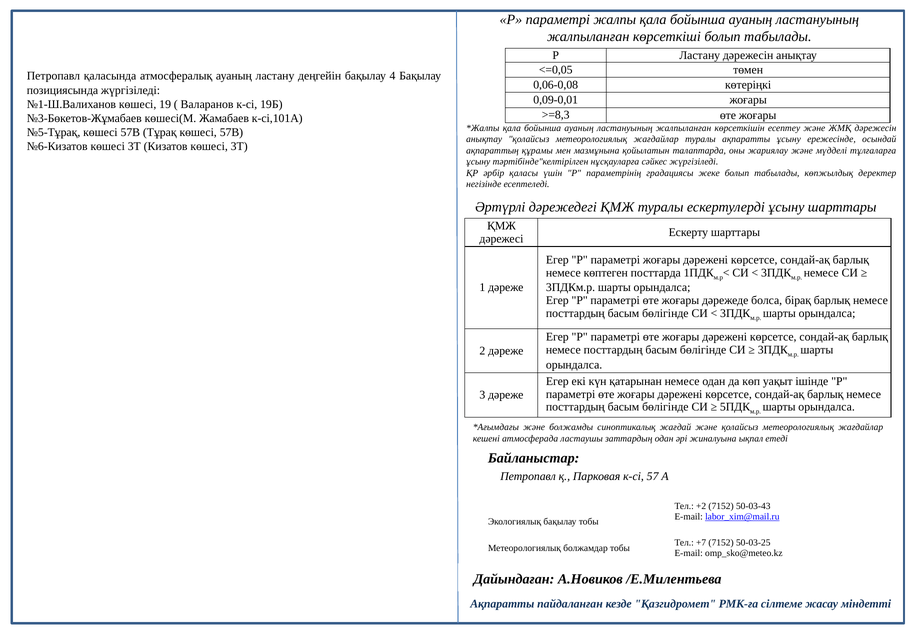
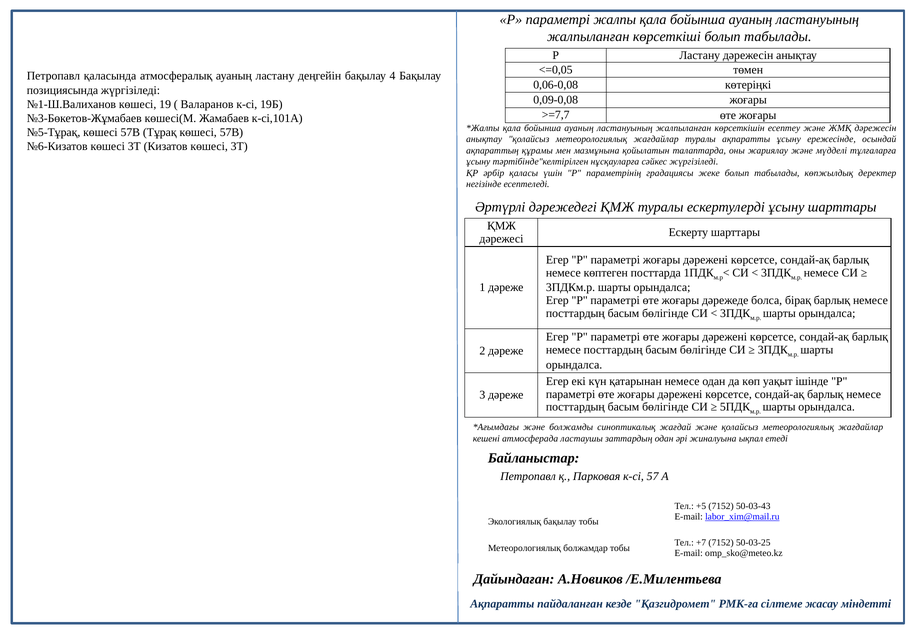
0,09-0,01: 0,09-0,01 -> 0,09-0,08
>=8,3: >=8,3 -> >=7,7
+2: +2 -> +5
